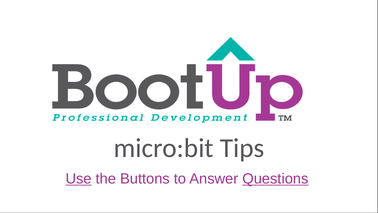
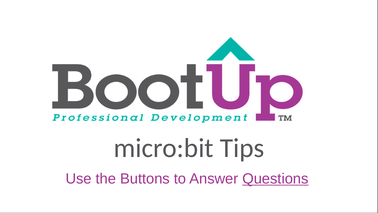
Use underline: present -> none
